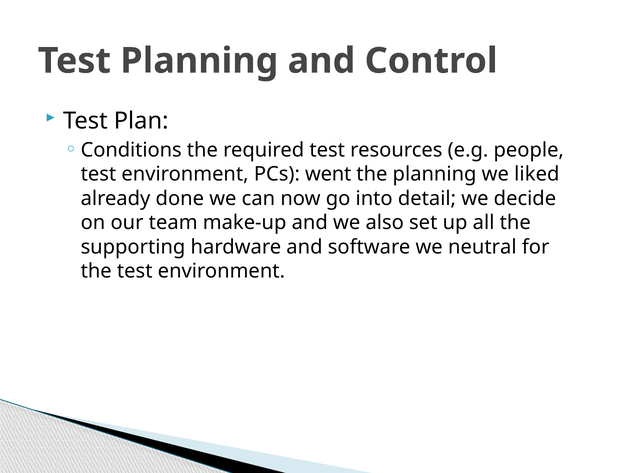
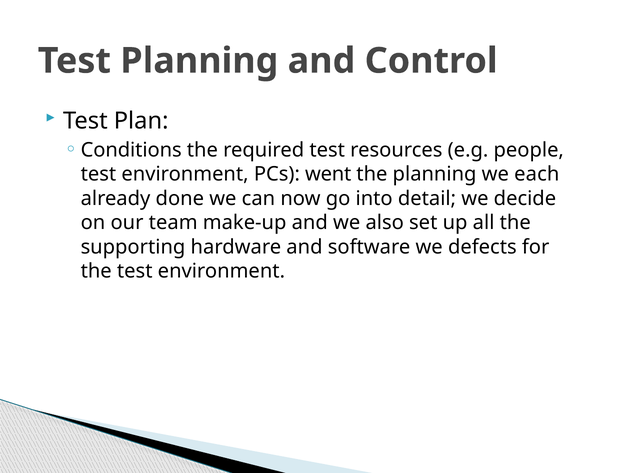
liked: liked -> each
neutral: neutral -> defects
